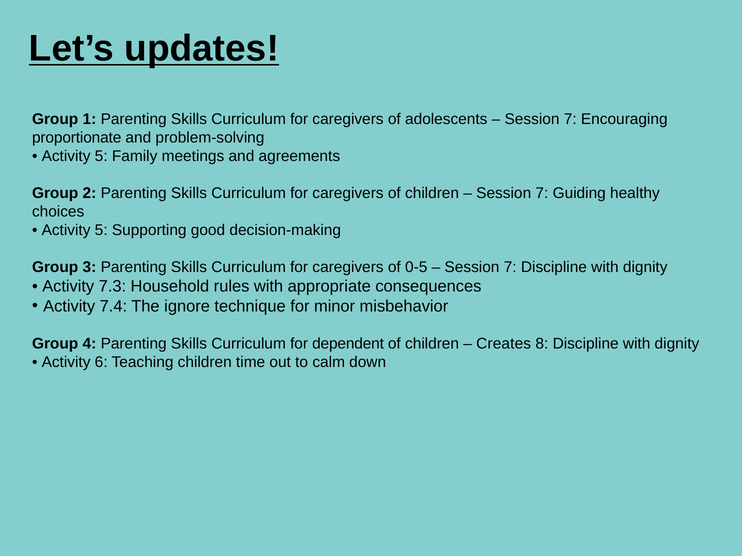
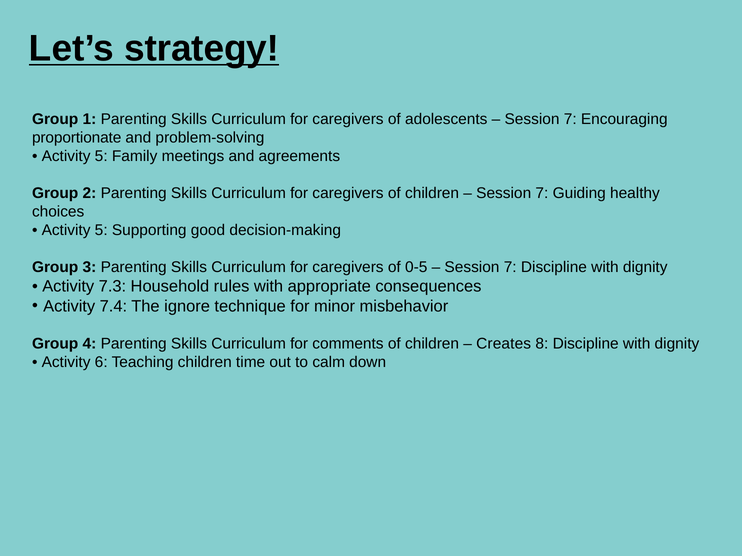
updates: updates -> strategy
dependent: dependent -> comments
